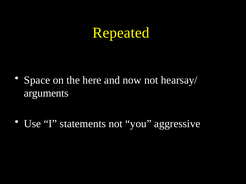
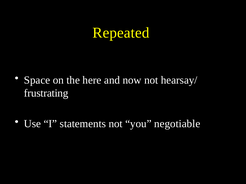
arguments: arguments -> frustrating
aggressive: aggressive -> negotiable
